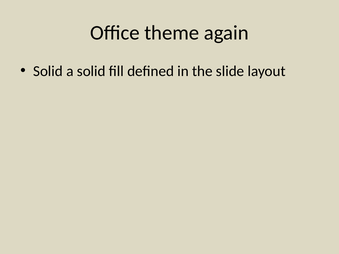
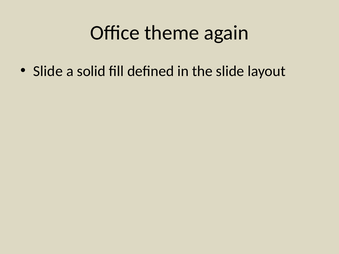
Solid at (48, 71): Solid -> Slide
